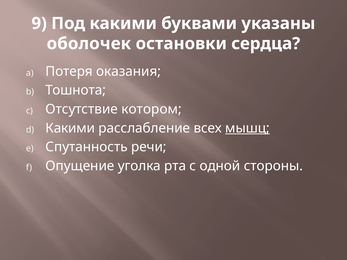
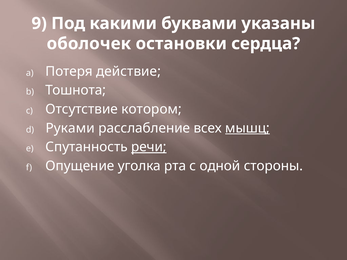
оказания: оказания -> действие
Какими at (70, 128): Какими -> Руками
речи underline: none -> present
